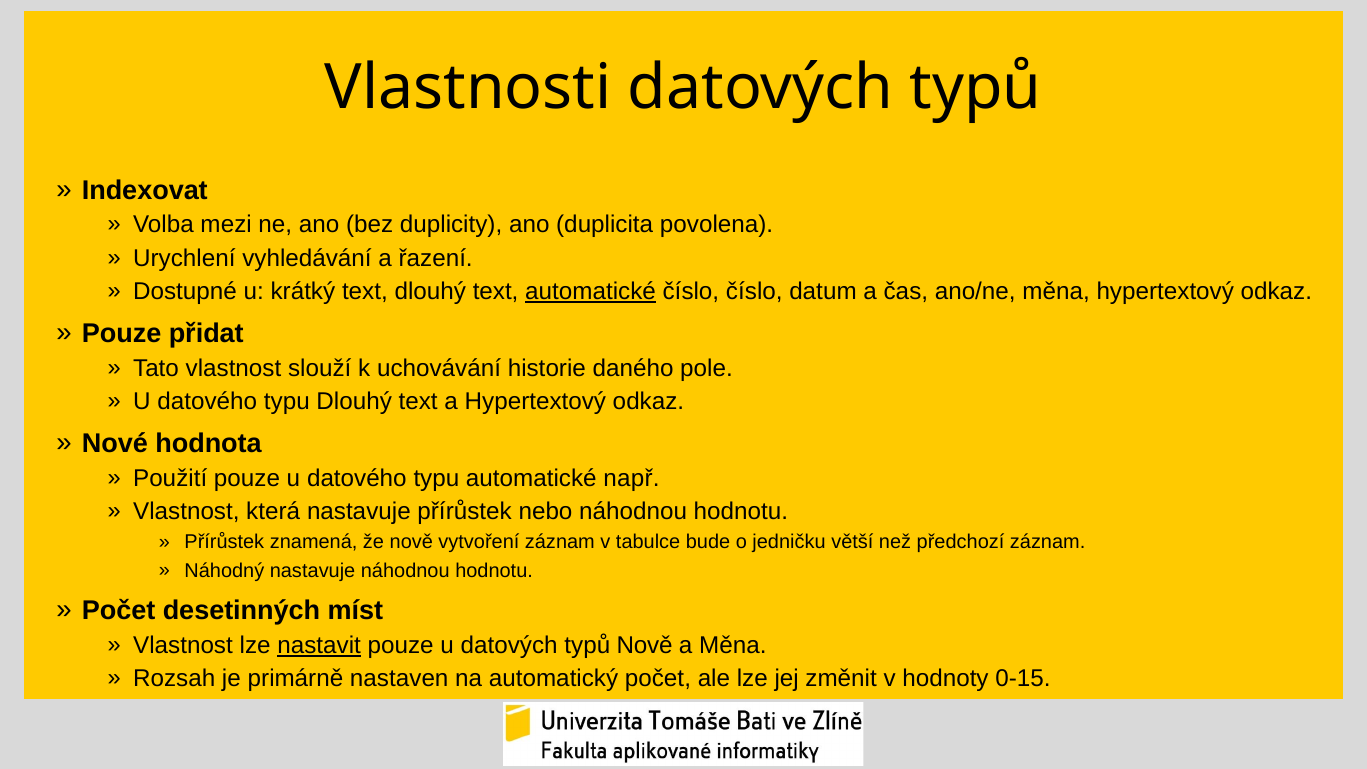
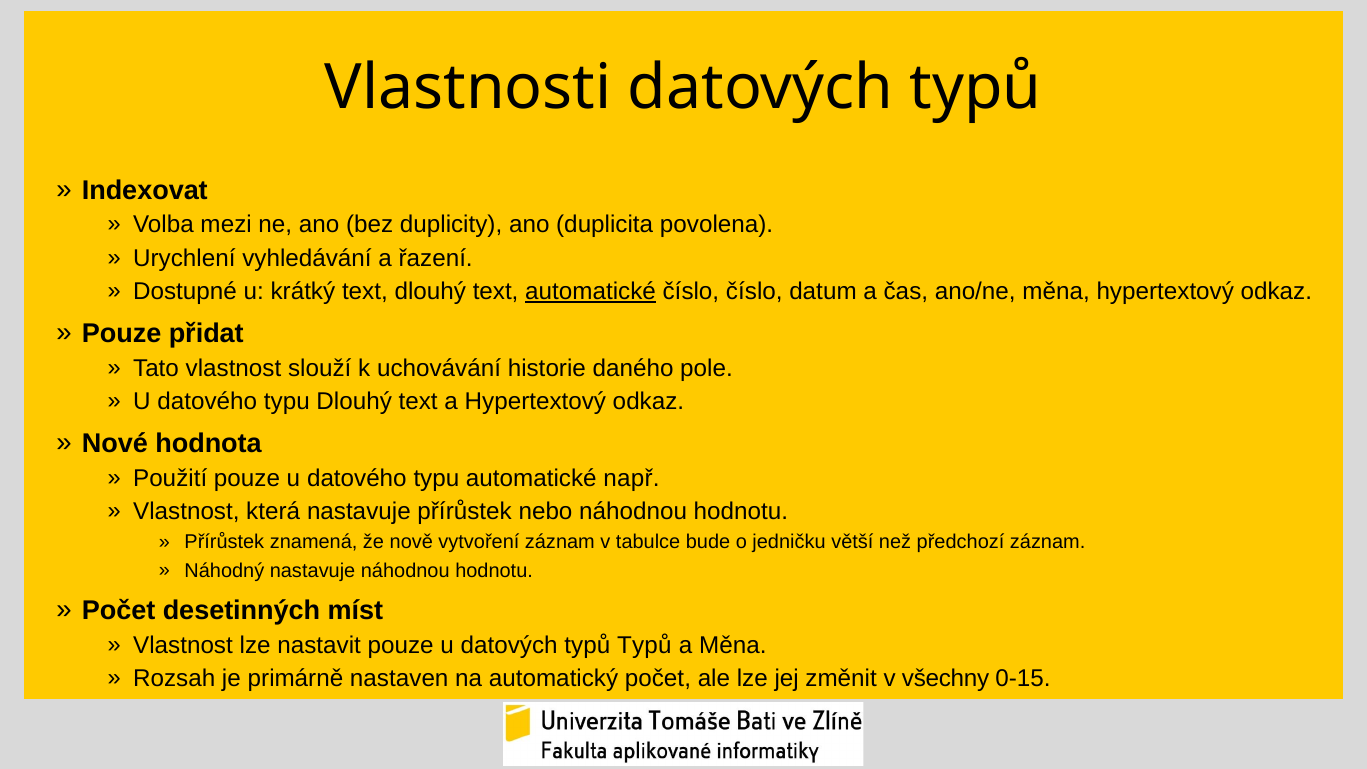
nastavit underline: present -> none
typů Nově: Nově -> Typů
hodnoty: hodnoty -> všechny
